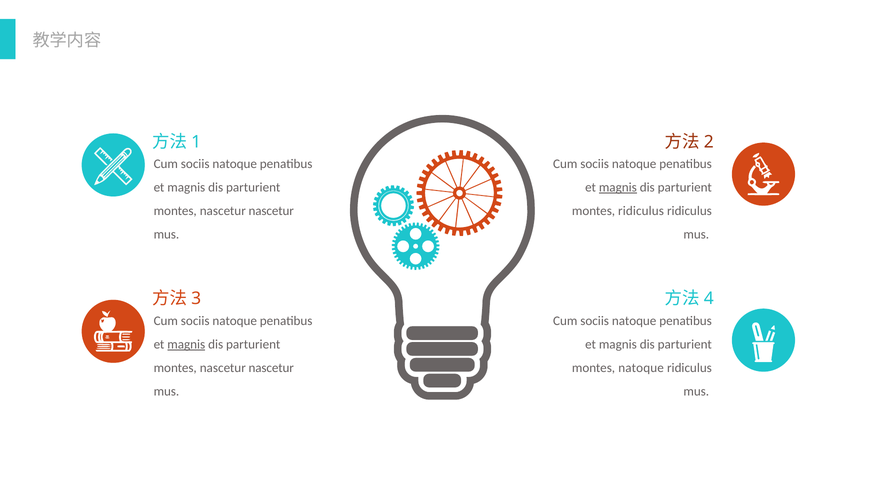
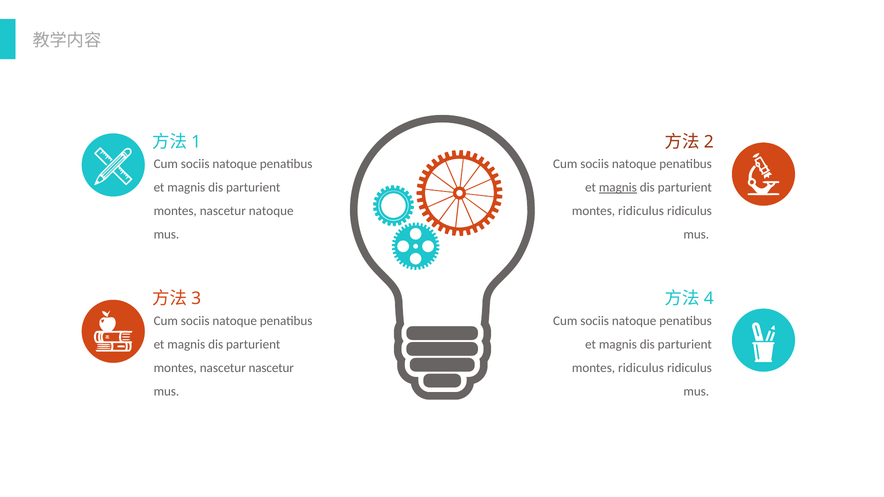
nascetur at (271, 211): nascetur -> natoque
magnis at (186, 344) underline: present -> none
natoque at (641, 368): natoque -> ridiculus
